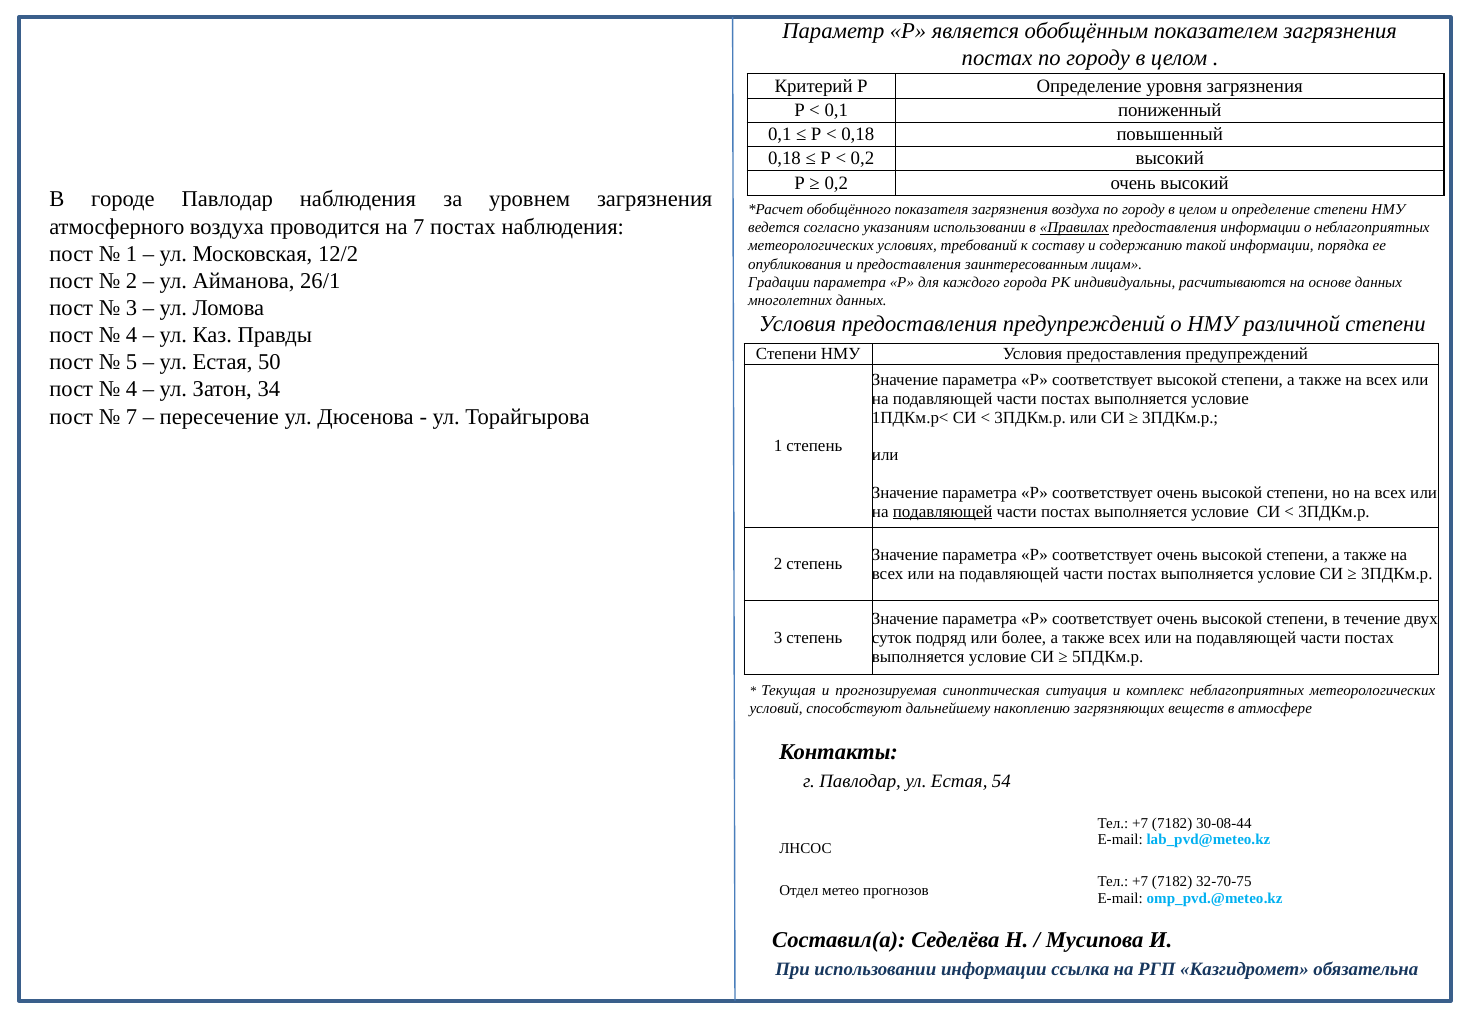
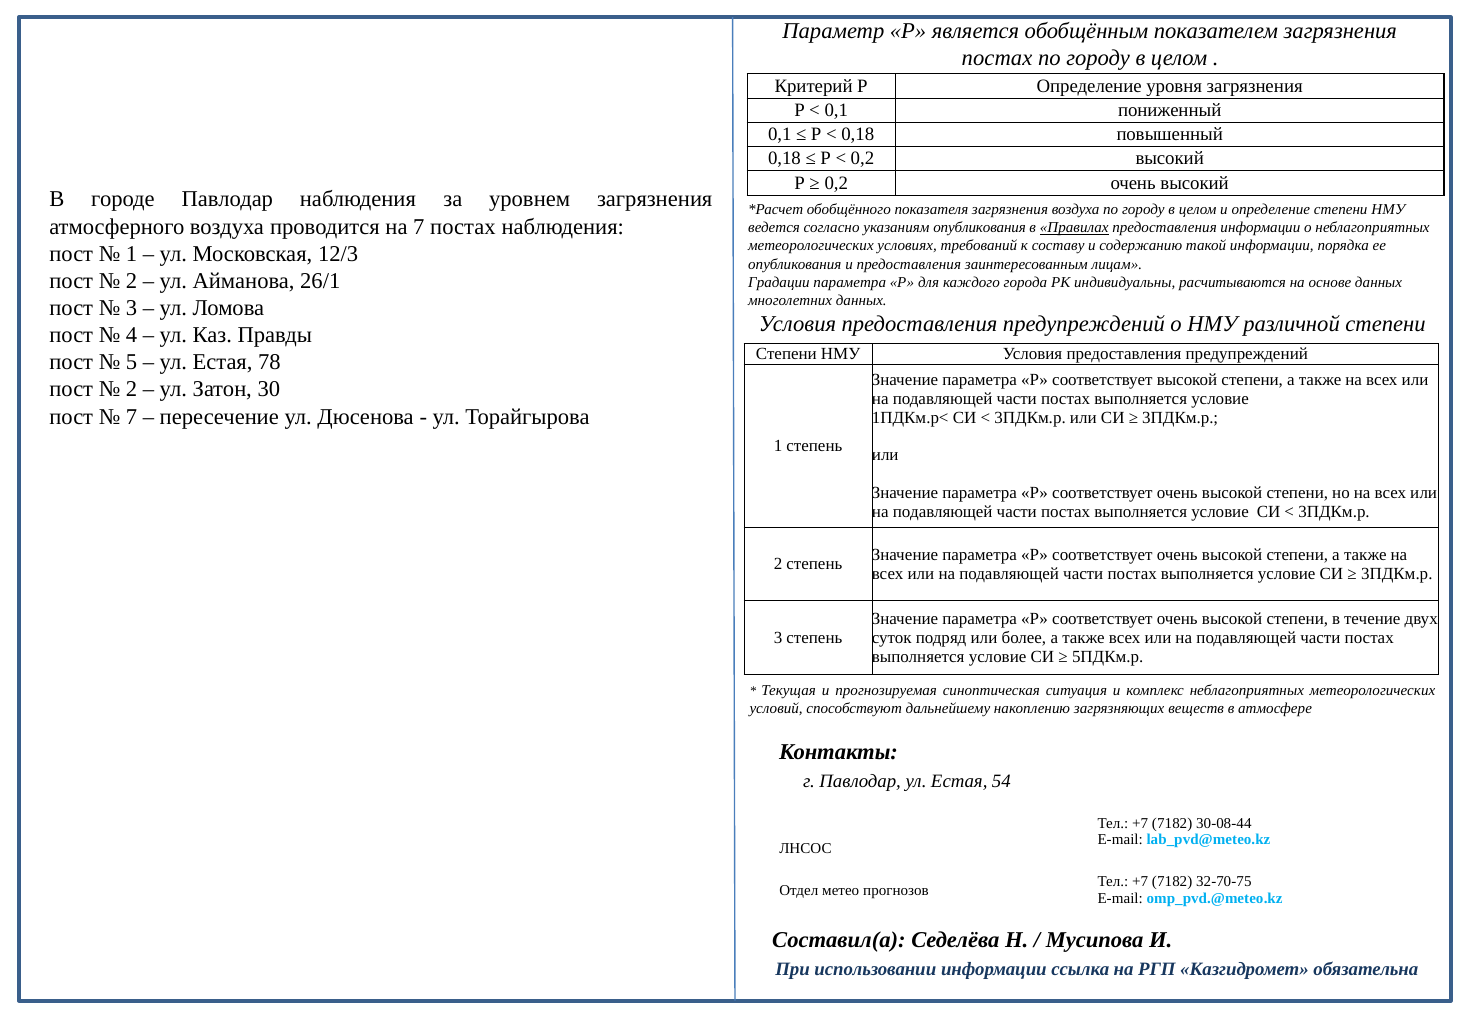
указаниям использовании: использовании -> опубликования
12/2: 12/2 -> 12/3
50: 50 -> 78
4 at (132, 389): 4 -> 2
34: 34 -> 30
подавляющей at (943, 512) underline: present -> none
